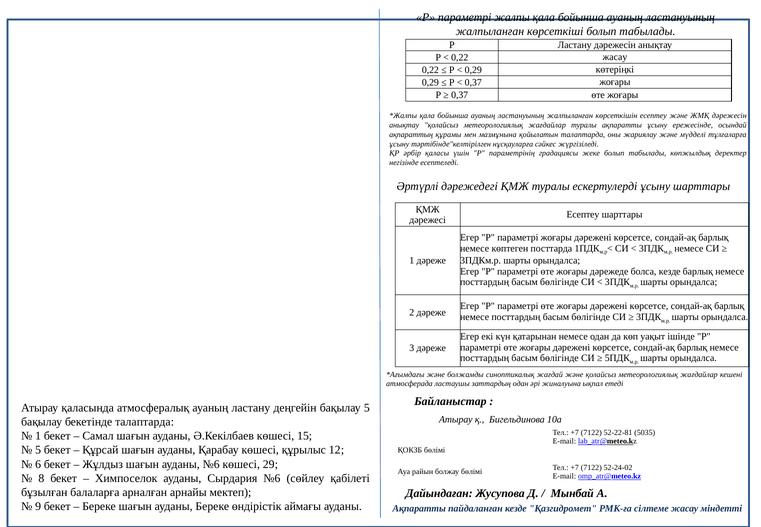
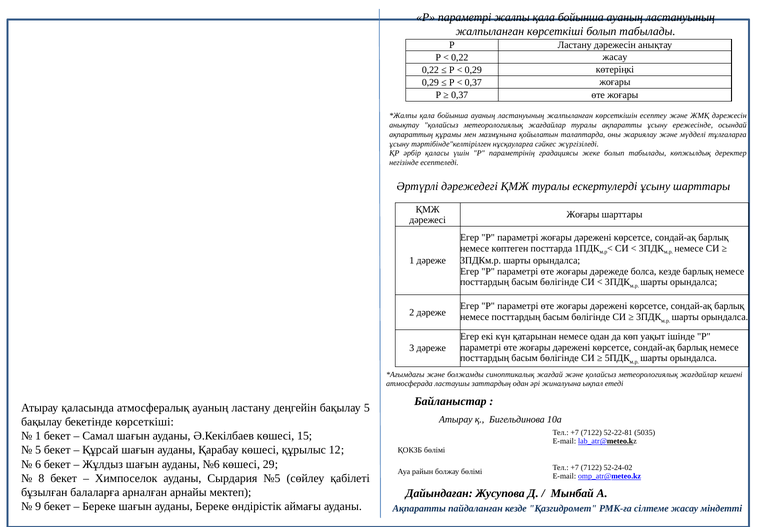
Есептеу at (583, 215): Есептеу -> Жоғары
бекетінде талаптарда: талаптарда -> көрсеткіші
Сырдария №6: №6 -> №5
